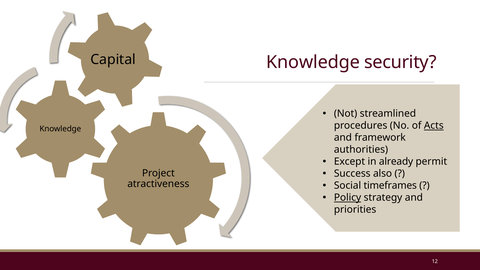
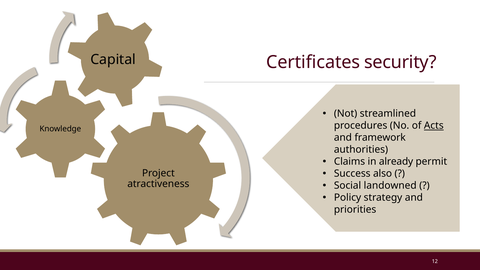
Knowledge at (313, 62): Knowledge -> Certificates
Except: Except -> Claims
timeframes: timeframes -> landowned
Policy underline: present -> none
